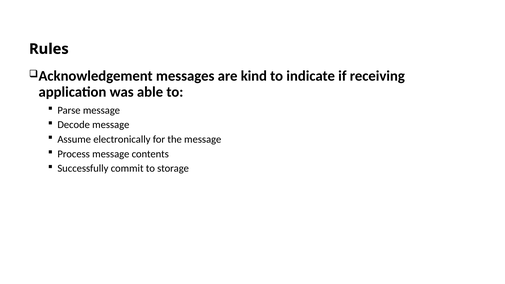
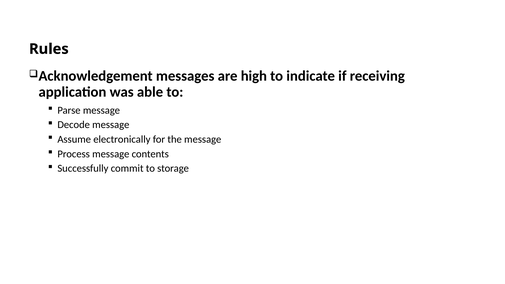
kind: kind -> high
